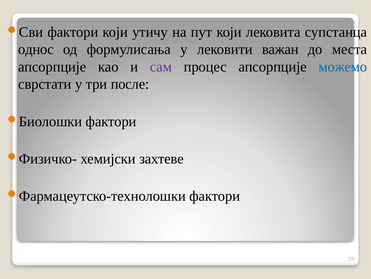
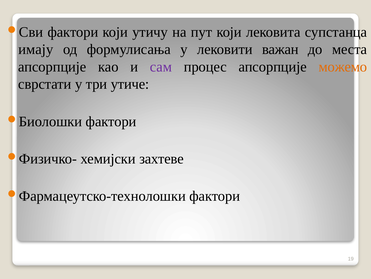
однос: однос -> имају
можемо colour: blue -> orange
после: после -> утиче
